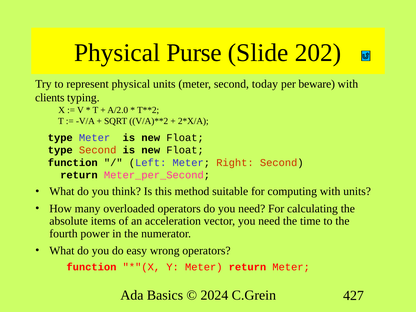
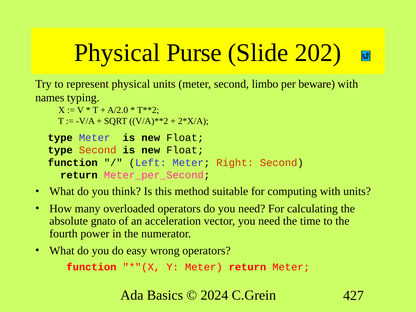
today: today -> limbo
clients: clients -> names
items: items -> gnato
